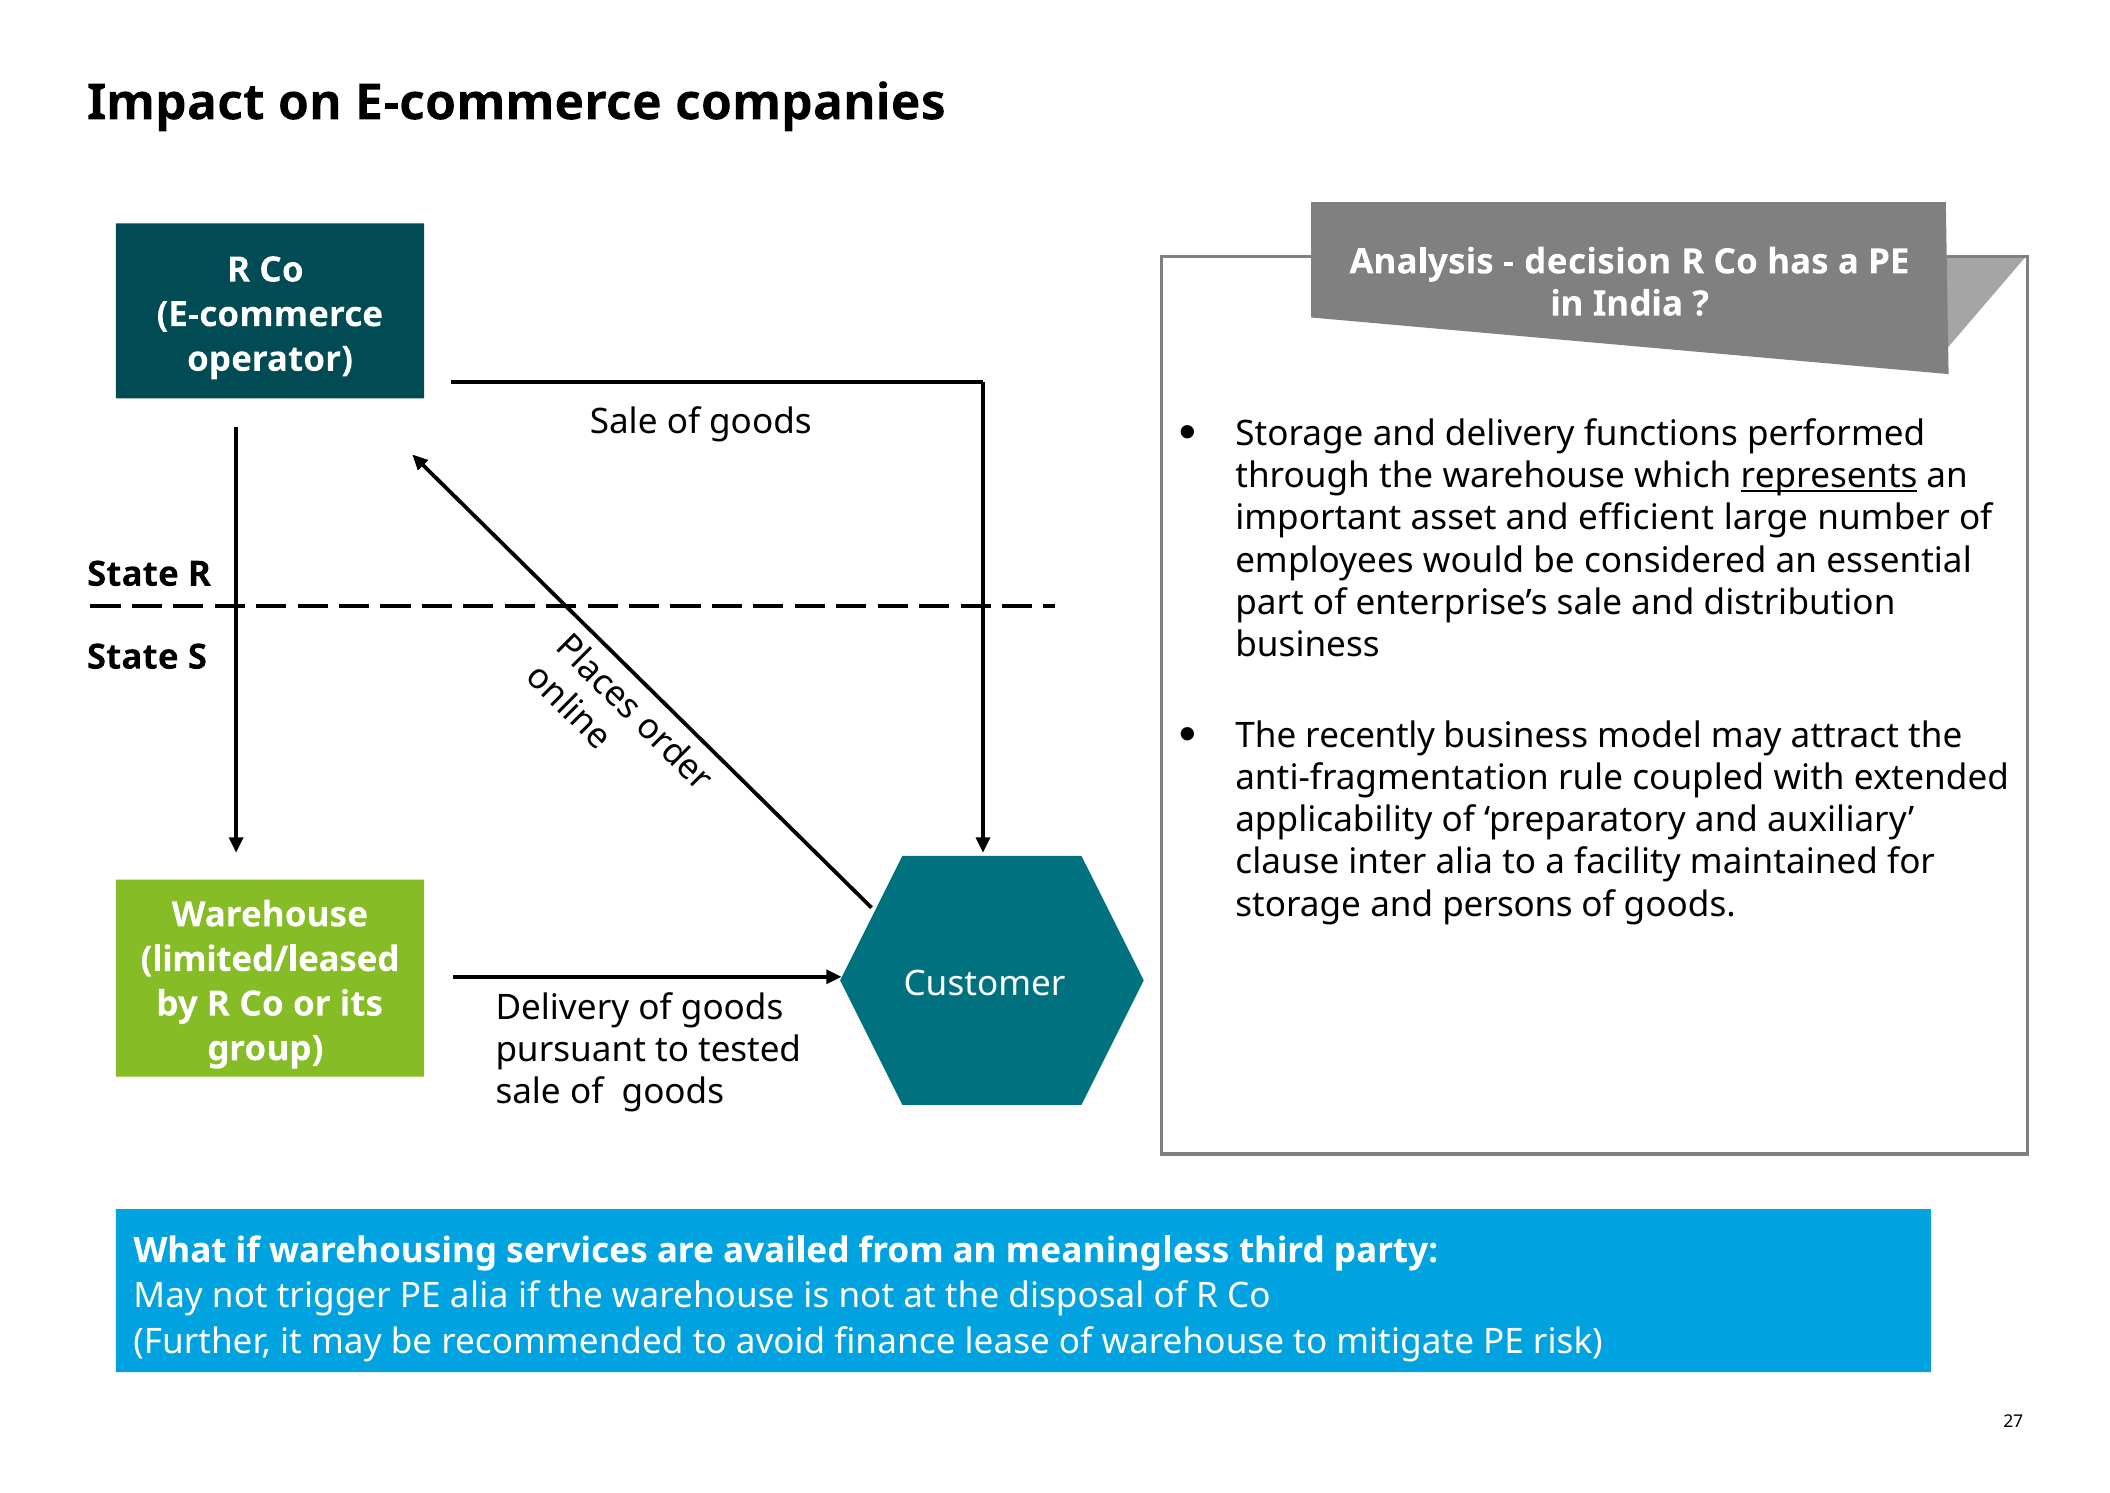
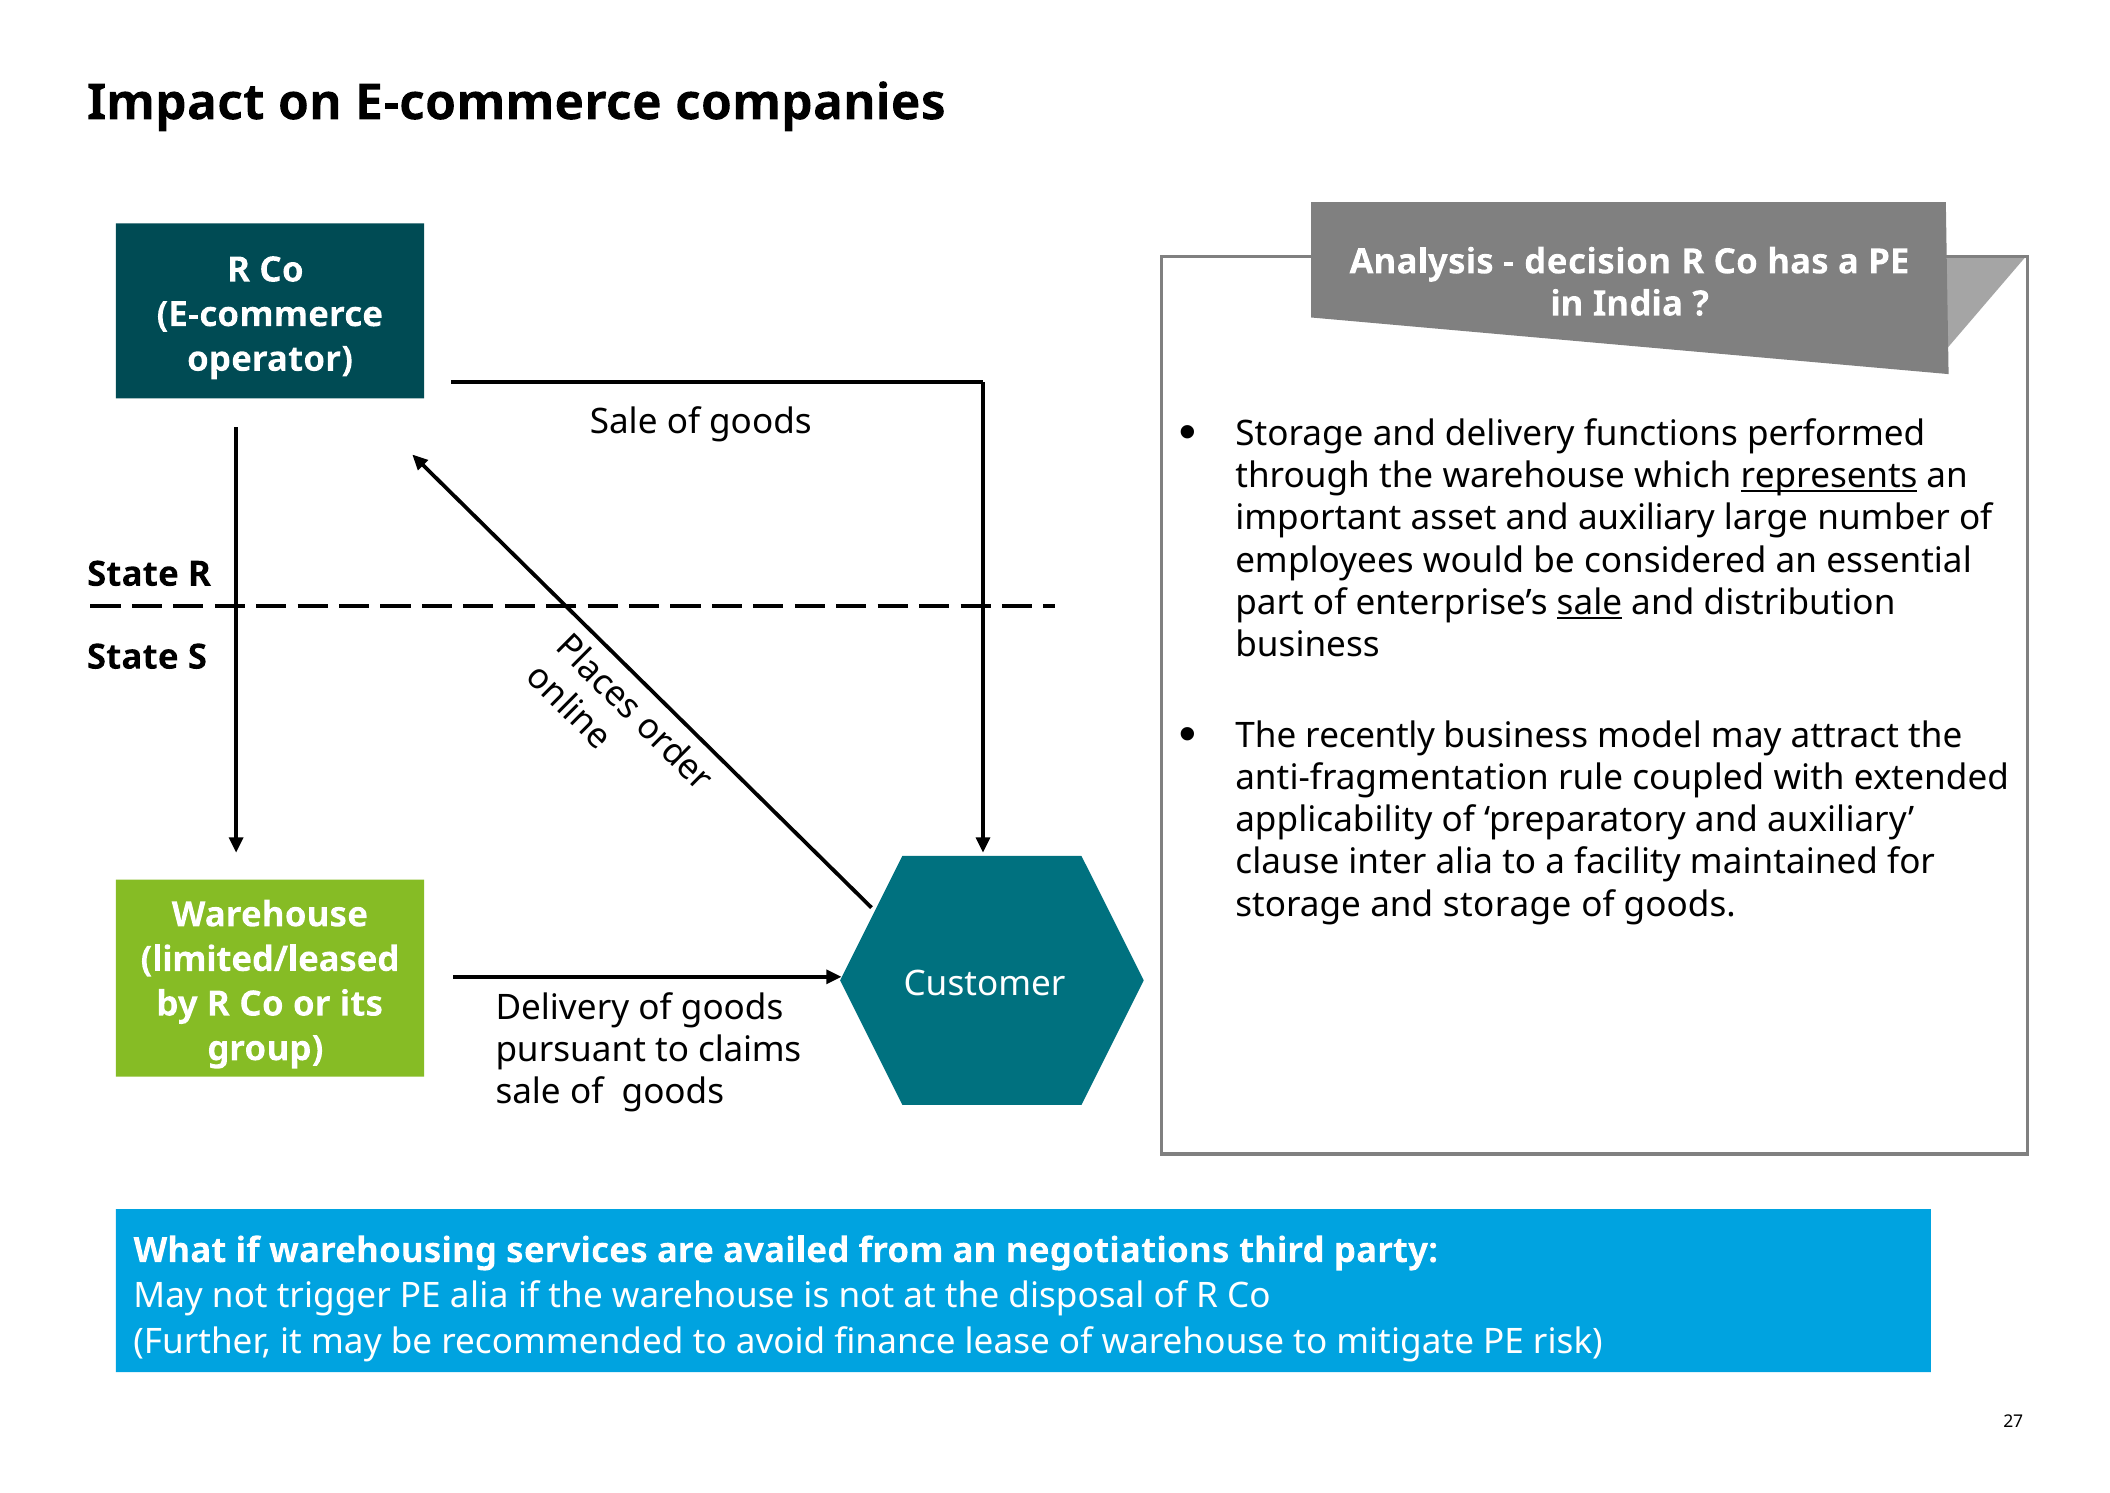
asset and efficient: efficient -> auxiliary
sale at (1589, 603) underline: none -> present
and persons: persons -> storage
tested: tested -> claims
meaningless: meaningless -> negotiations
